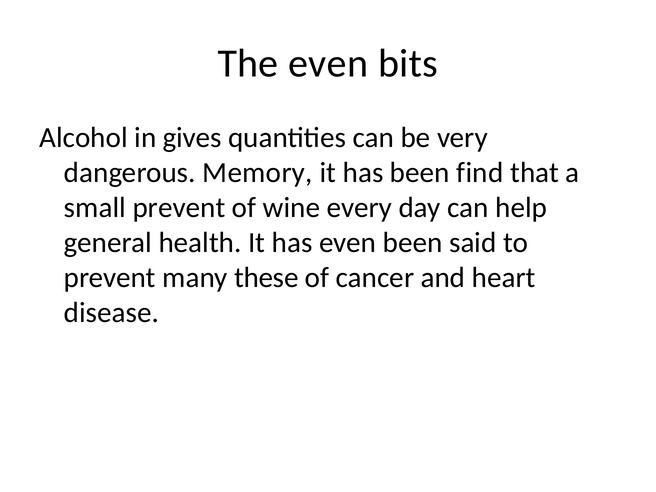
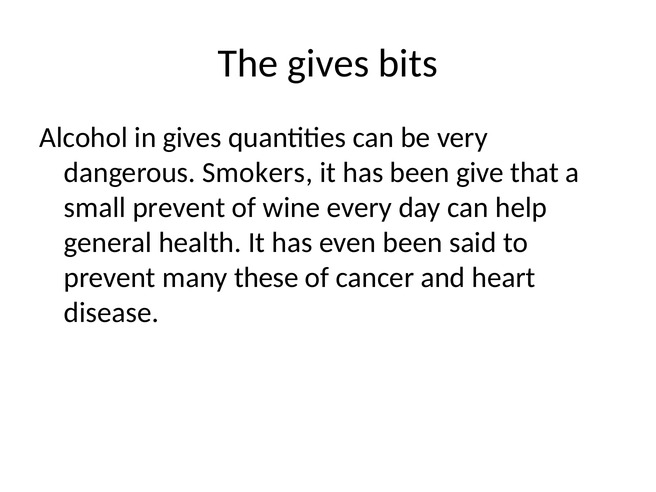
The even: even -> gives
Memory: Memory -> Smokers
find: find -> give
